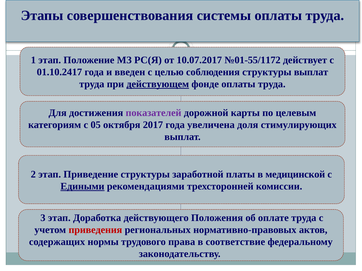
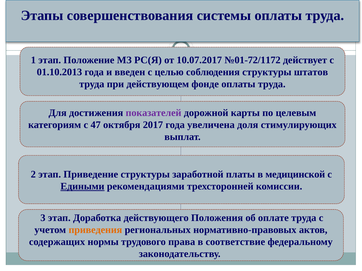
№01-55/1172: №01-55/1172 -> №01-72/1172
01.10.2417: 01.10.2417 -> 01.10.2013
структуры выплат: выплат -> штатов
действующем underline: present -> none
05: 05 -> 47
приведения colour: red -> orange
